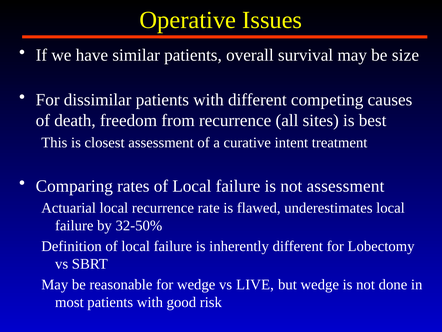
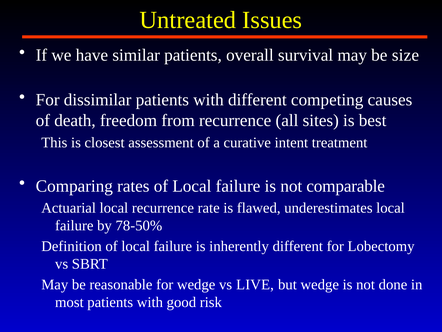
Operative: Operative -> Untreated
not assessment: assessment -> comparable
32-50%: 32-50% -> 78-50%
